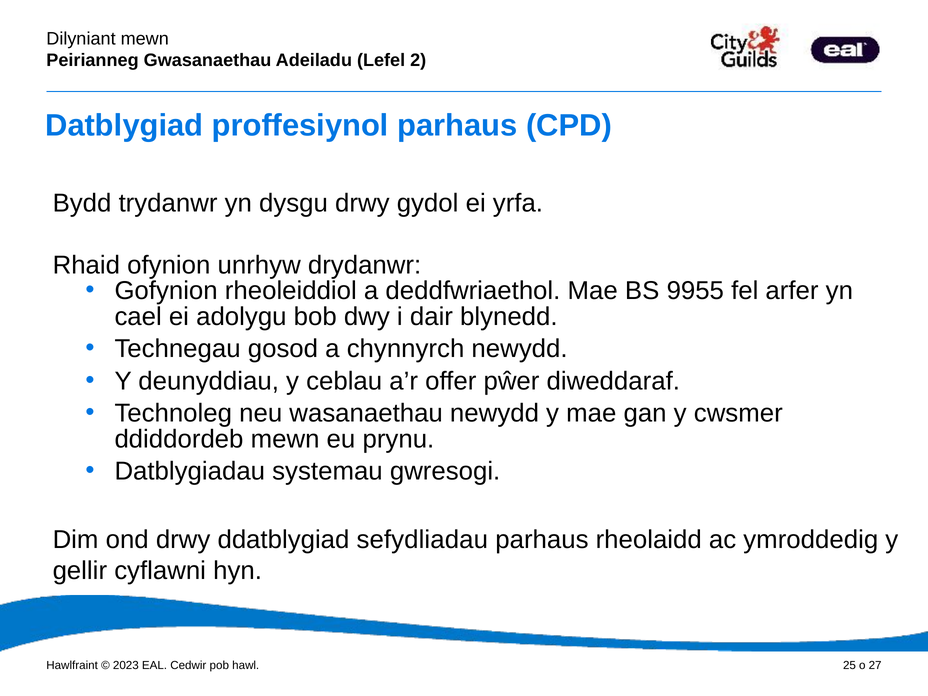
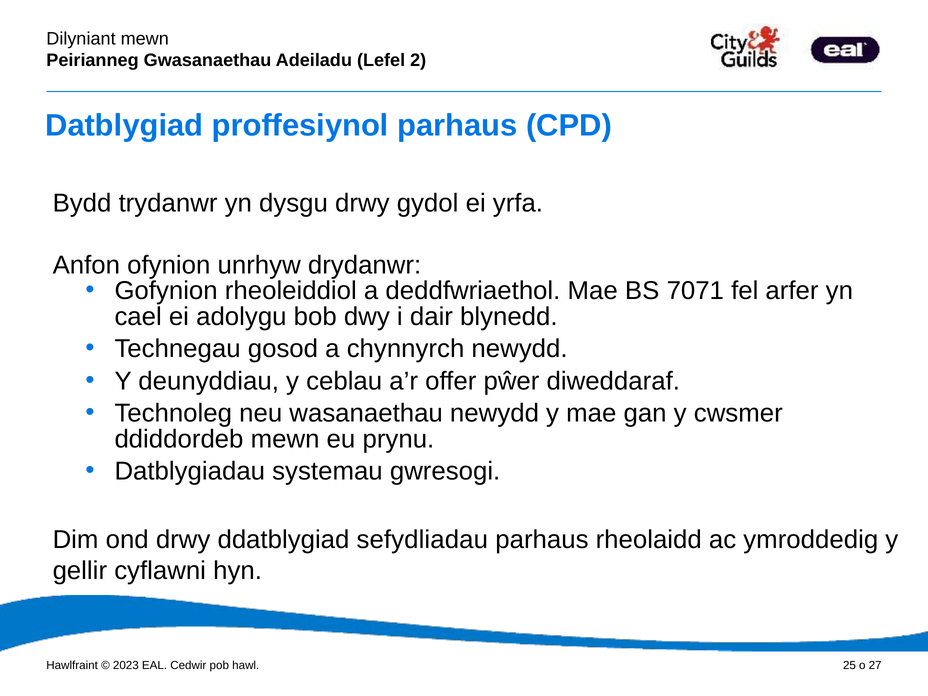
Rhaid: Rhaid -> Anfon
9955: 9955 -> 7071
